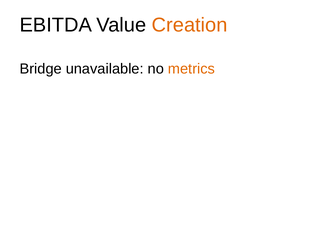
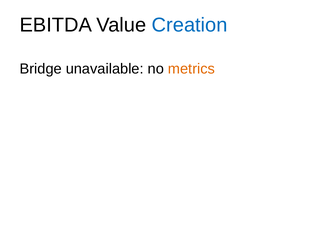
Creation colour: orange -> blue
